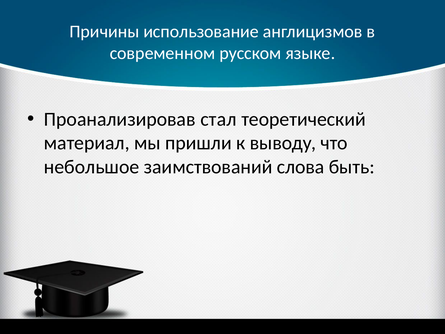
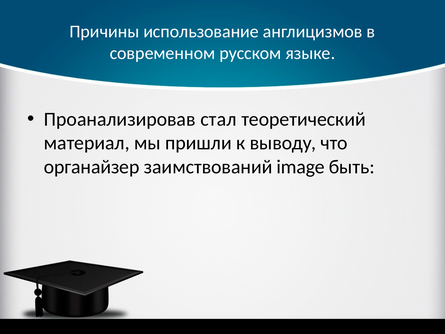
небольшое: небольшое -> органайзер
слова: слова -> image
